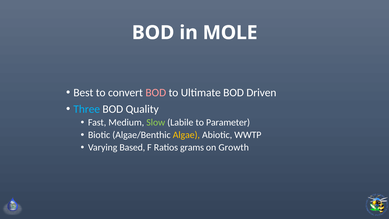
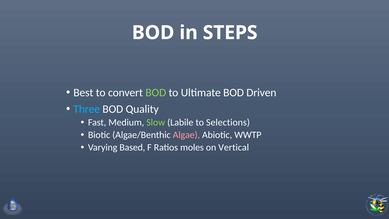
MOLE: MOLE -> STEPS
BOD at (156, 93) colour: pink -> light green
Parameter: Parameter -> Selections
Algae colour: yellow -> pink
grams: grams -> moles
Growth: Growth -> Vertical
